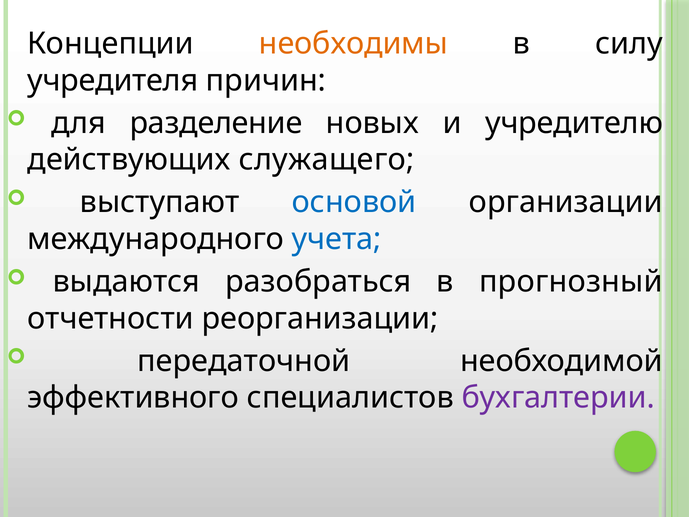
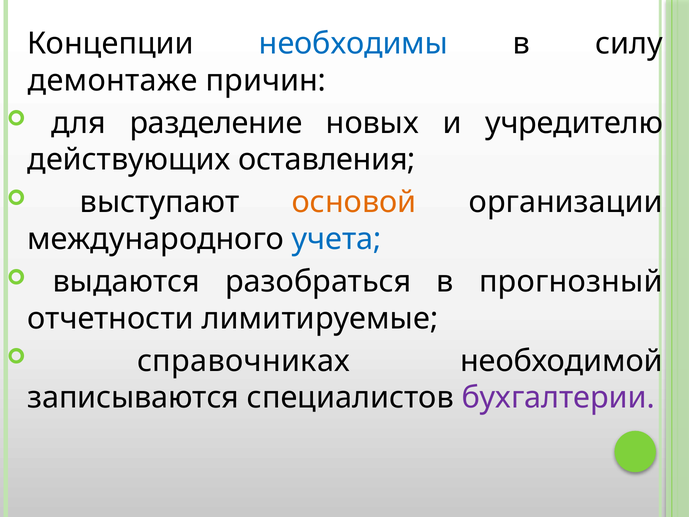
необходимы colour: orange -> blue
учредителя: учредителя -> демонтаже
служащего: служащего -> оставления
основой colour: blue -> orange
реорганизации: реорганизации -> лимитируемые
передаточной: передаточной -> справочниках
эффективного: эффективного -> записываются
